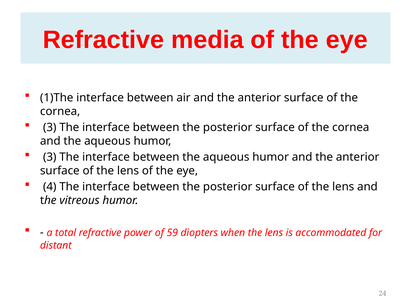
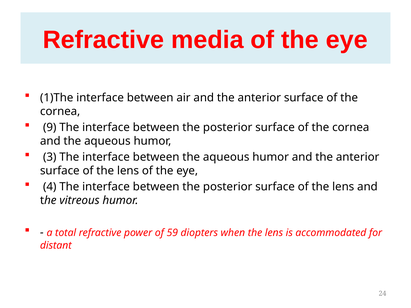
3 at (50, 127): 3 -> 9
